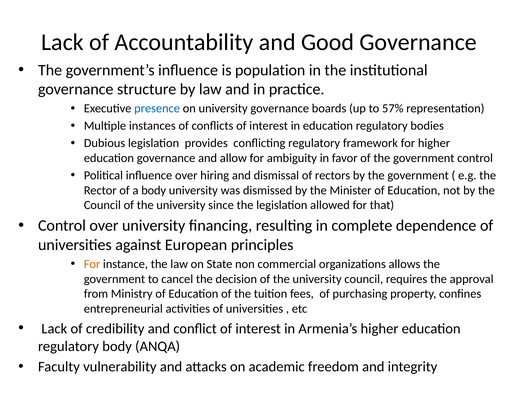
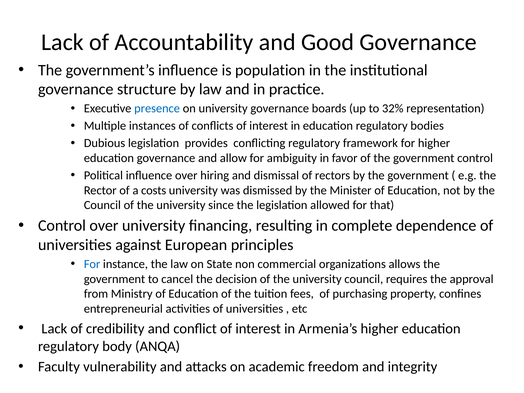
57%: 57% -> 32%
a body: body -> costs
For at (92, 264) colour: orange -> blue
